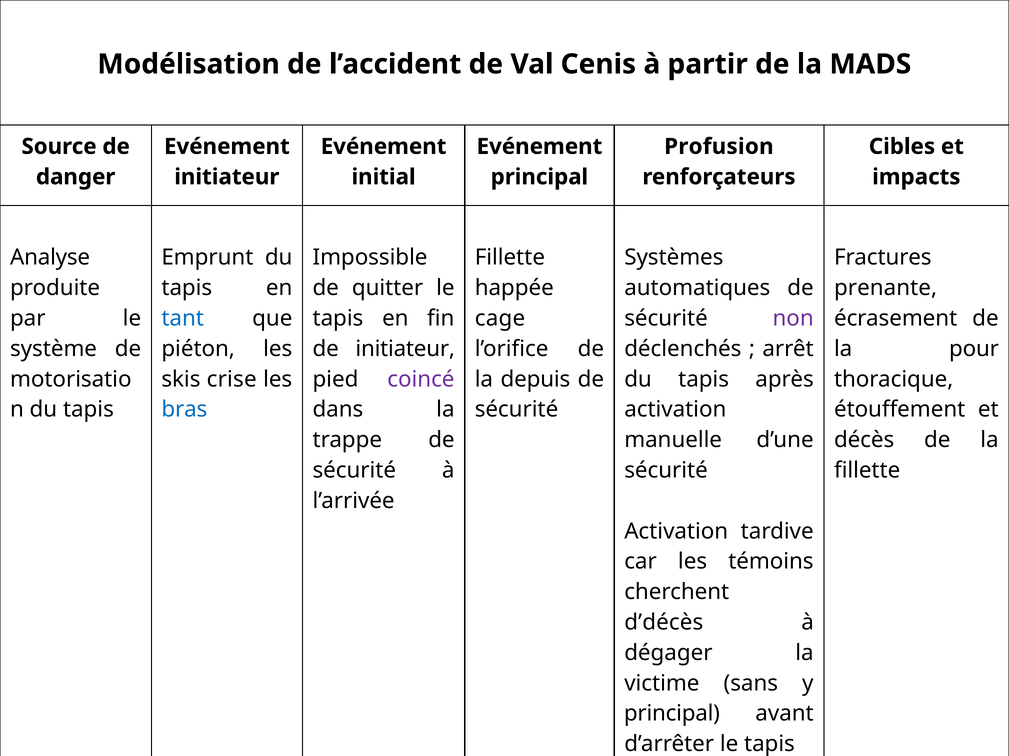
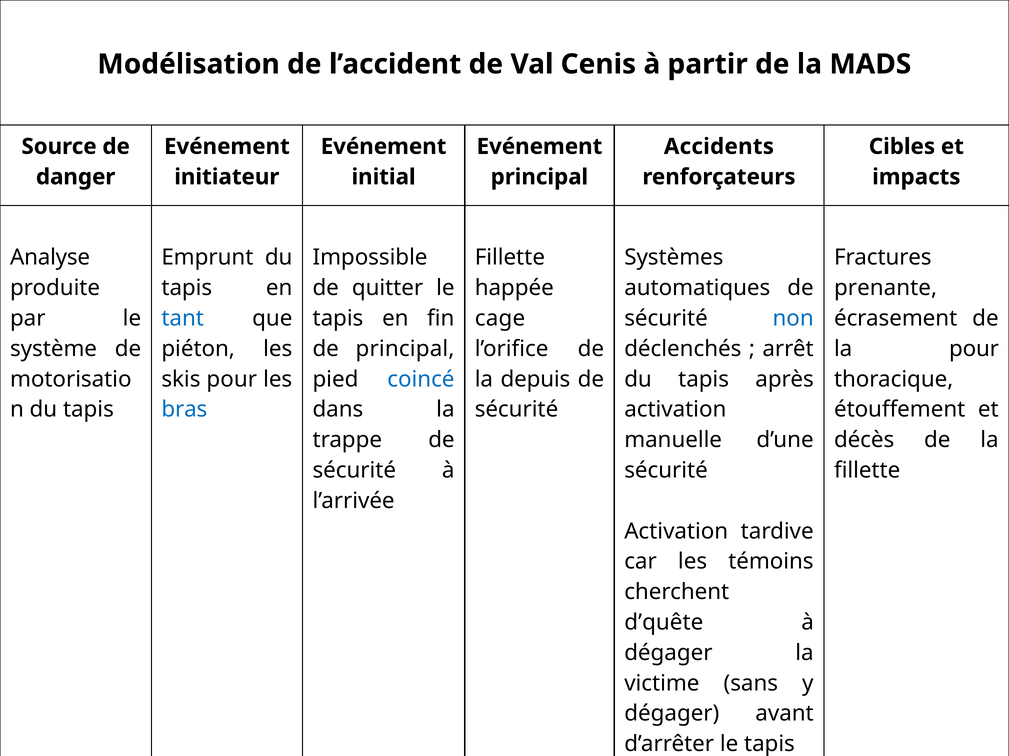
Profusion: Profusion -> Accidents
non colour: purple -> blue
de initiateur: initiateur -> principal
skis crise: crise -> pour
coincé colour: purple -> blue
d’décès: d’décès -> d’quête
principal at (672, 714): principal -> dégager
